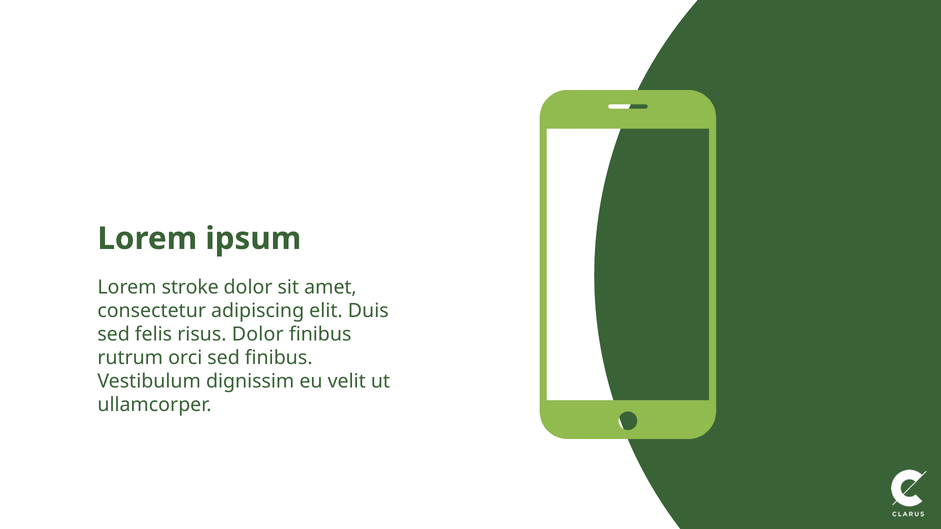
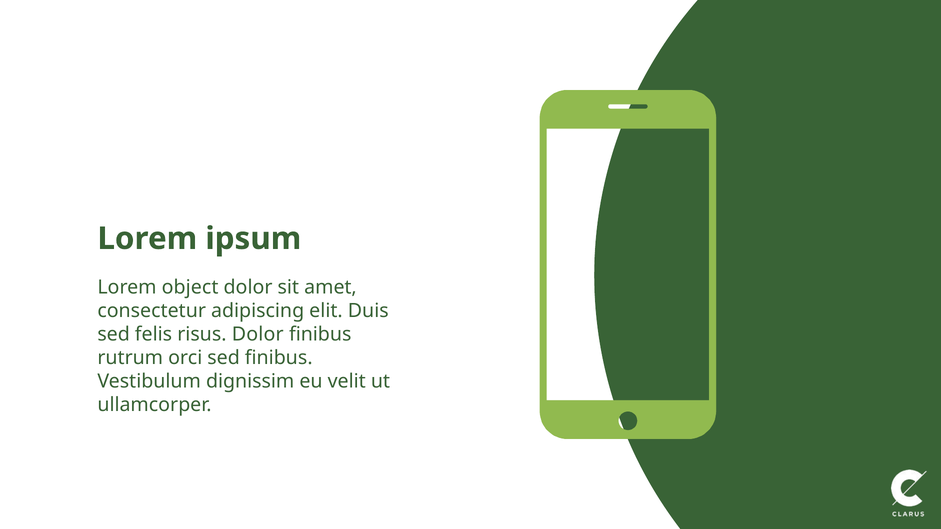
stroke: stroke -> object
